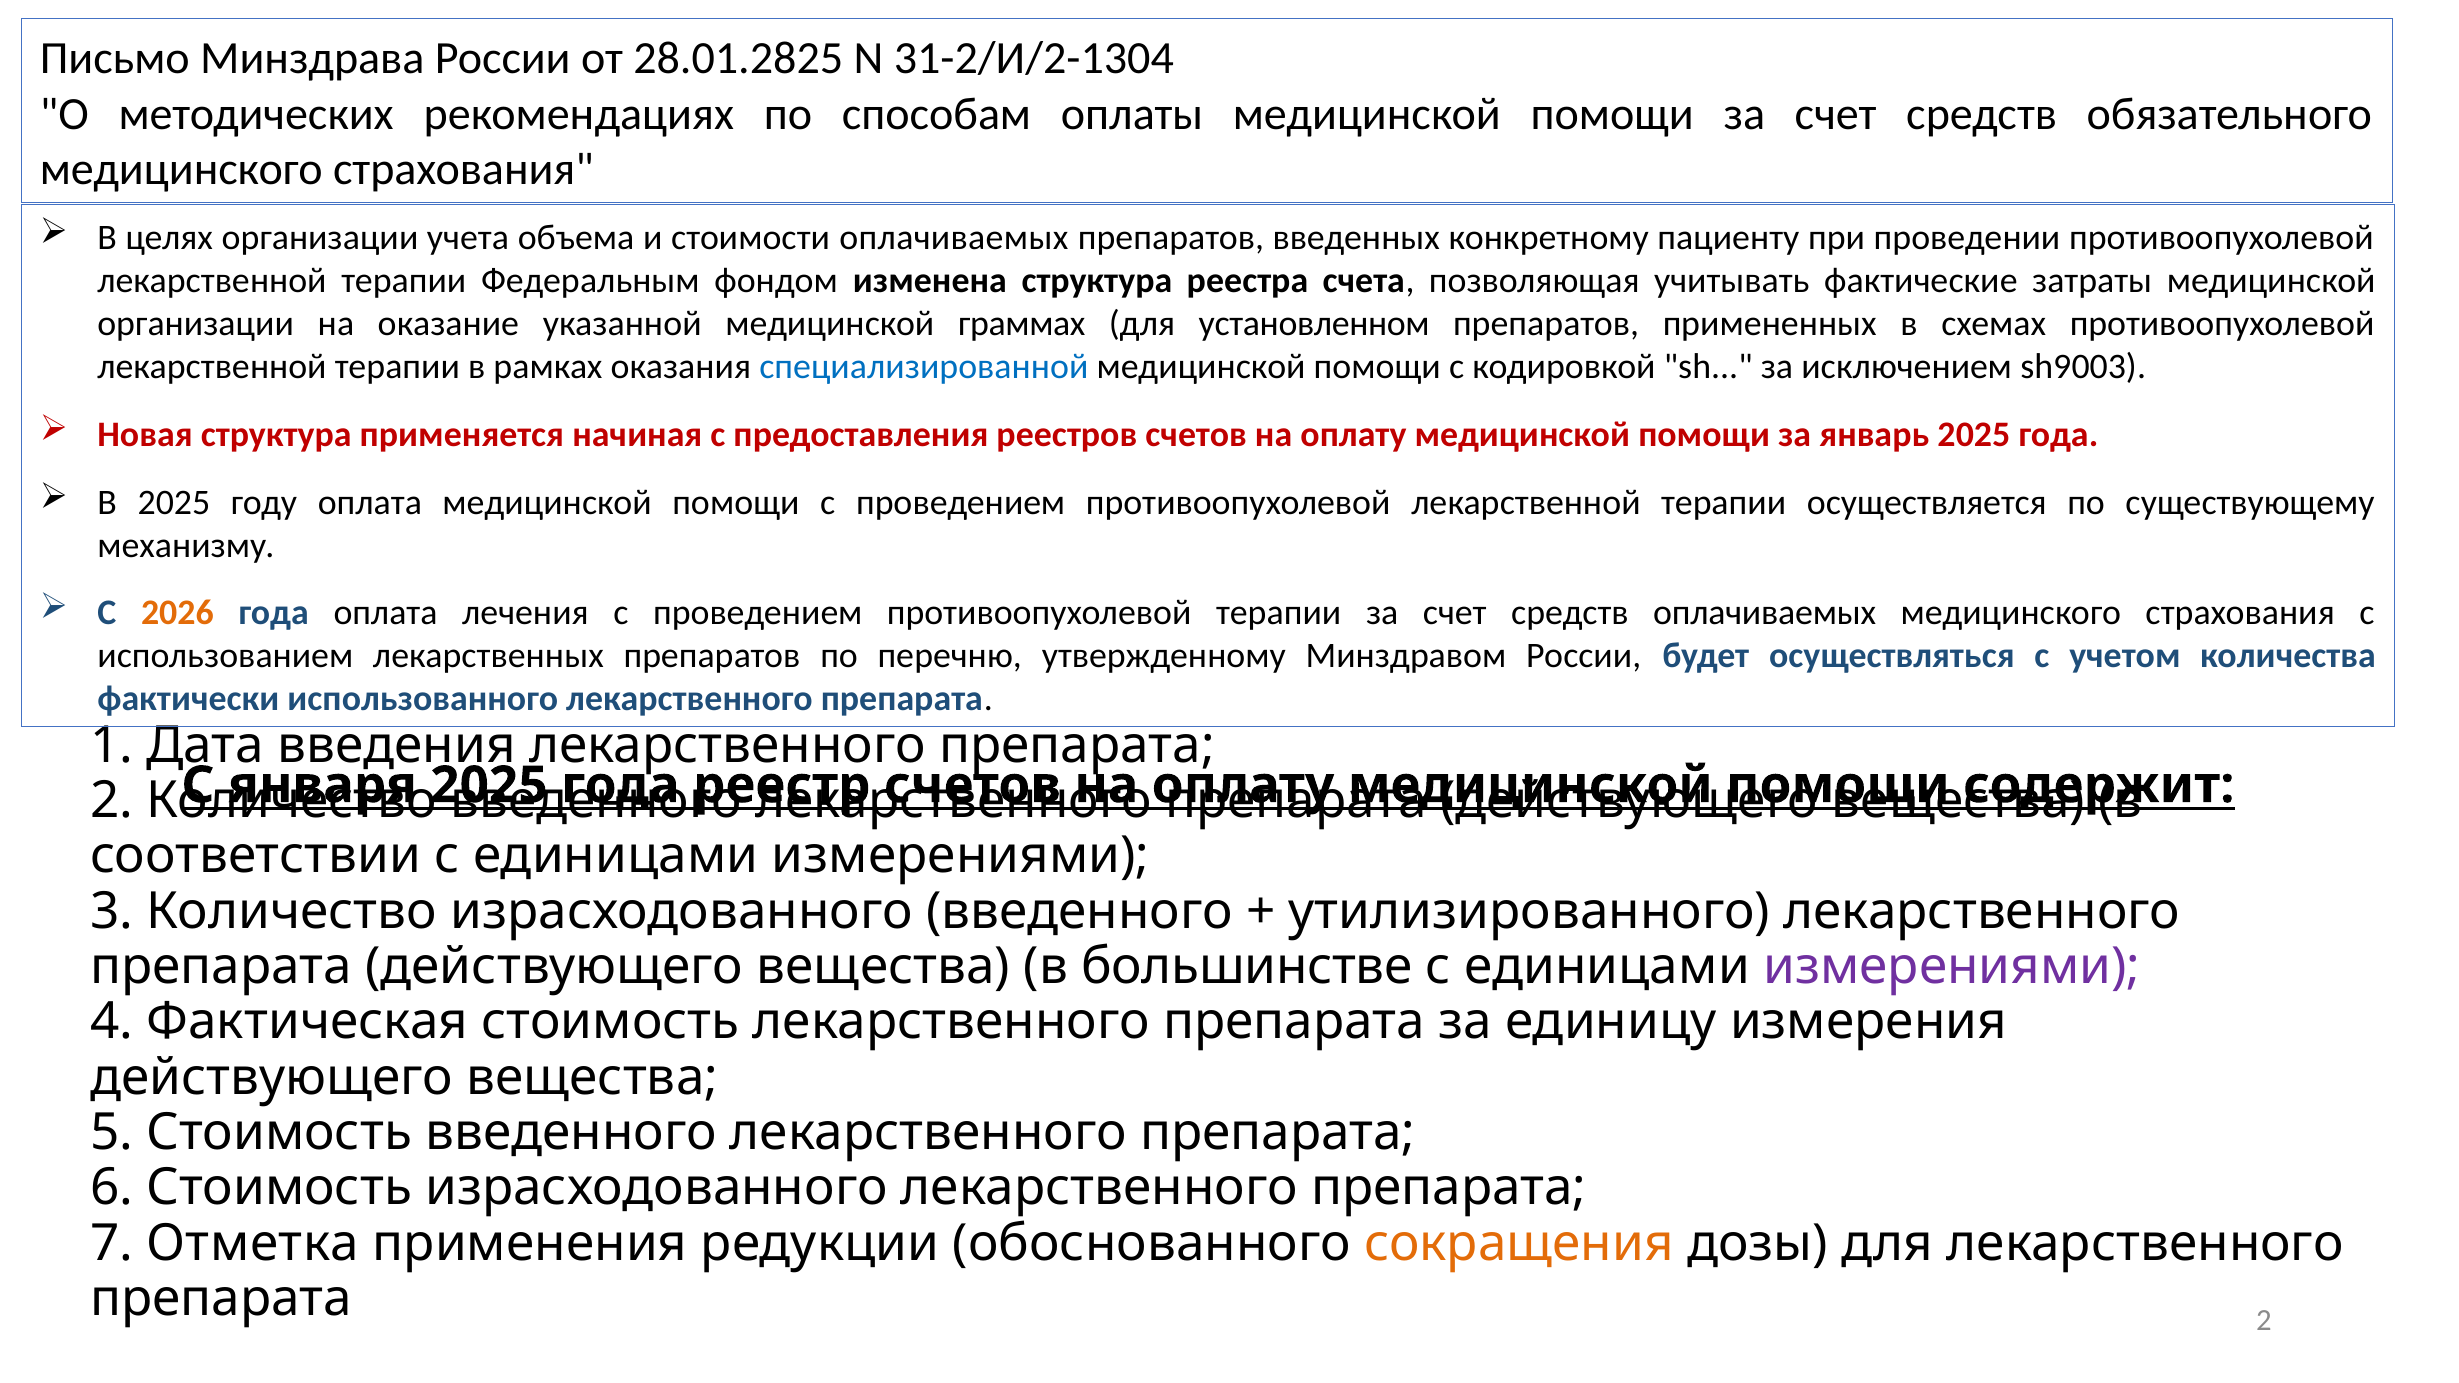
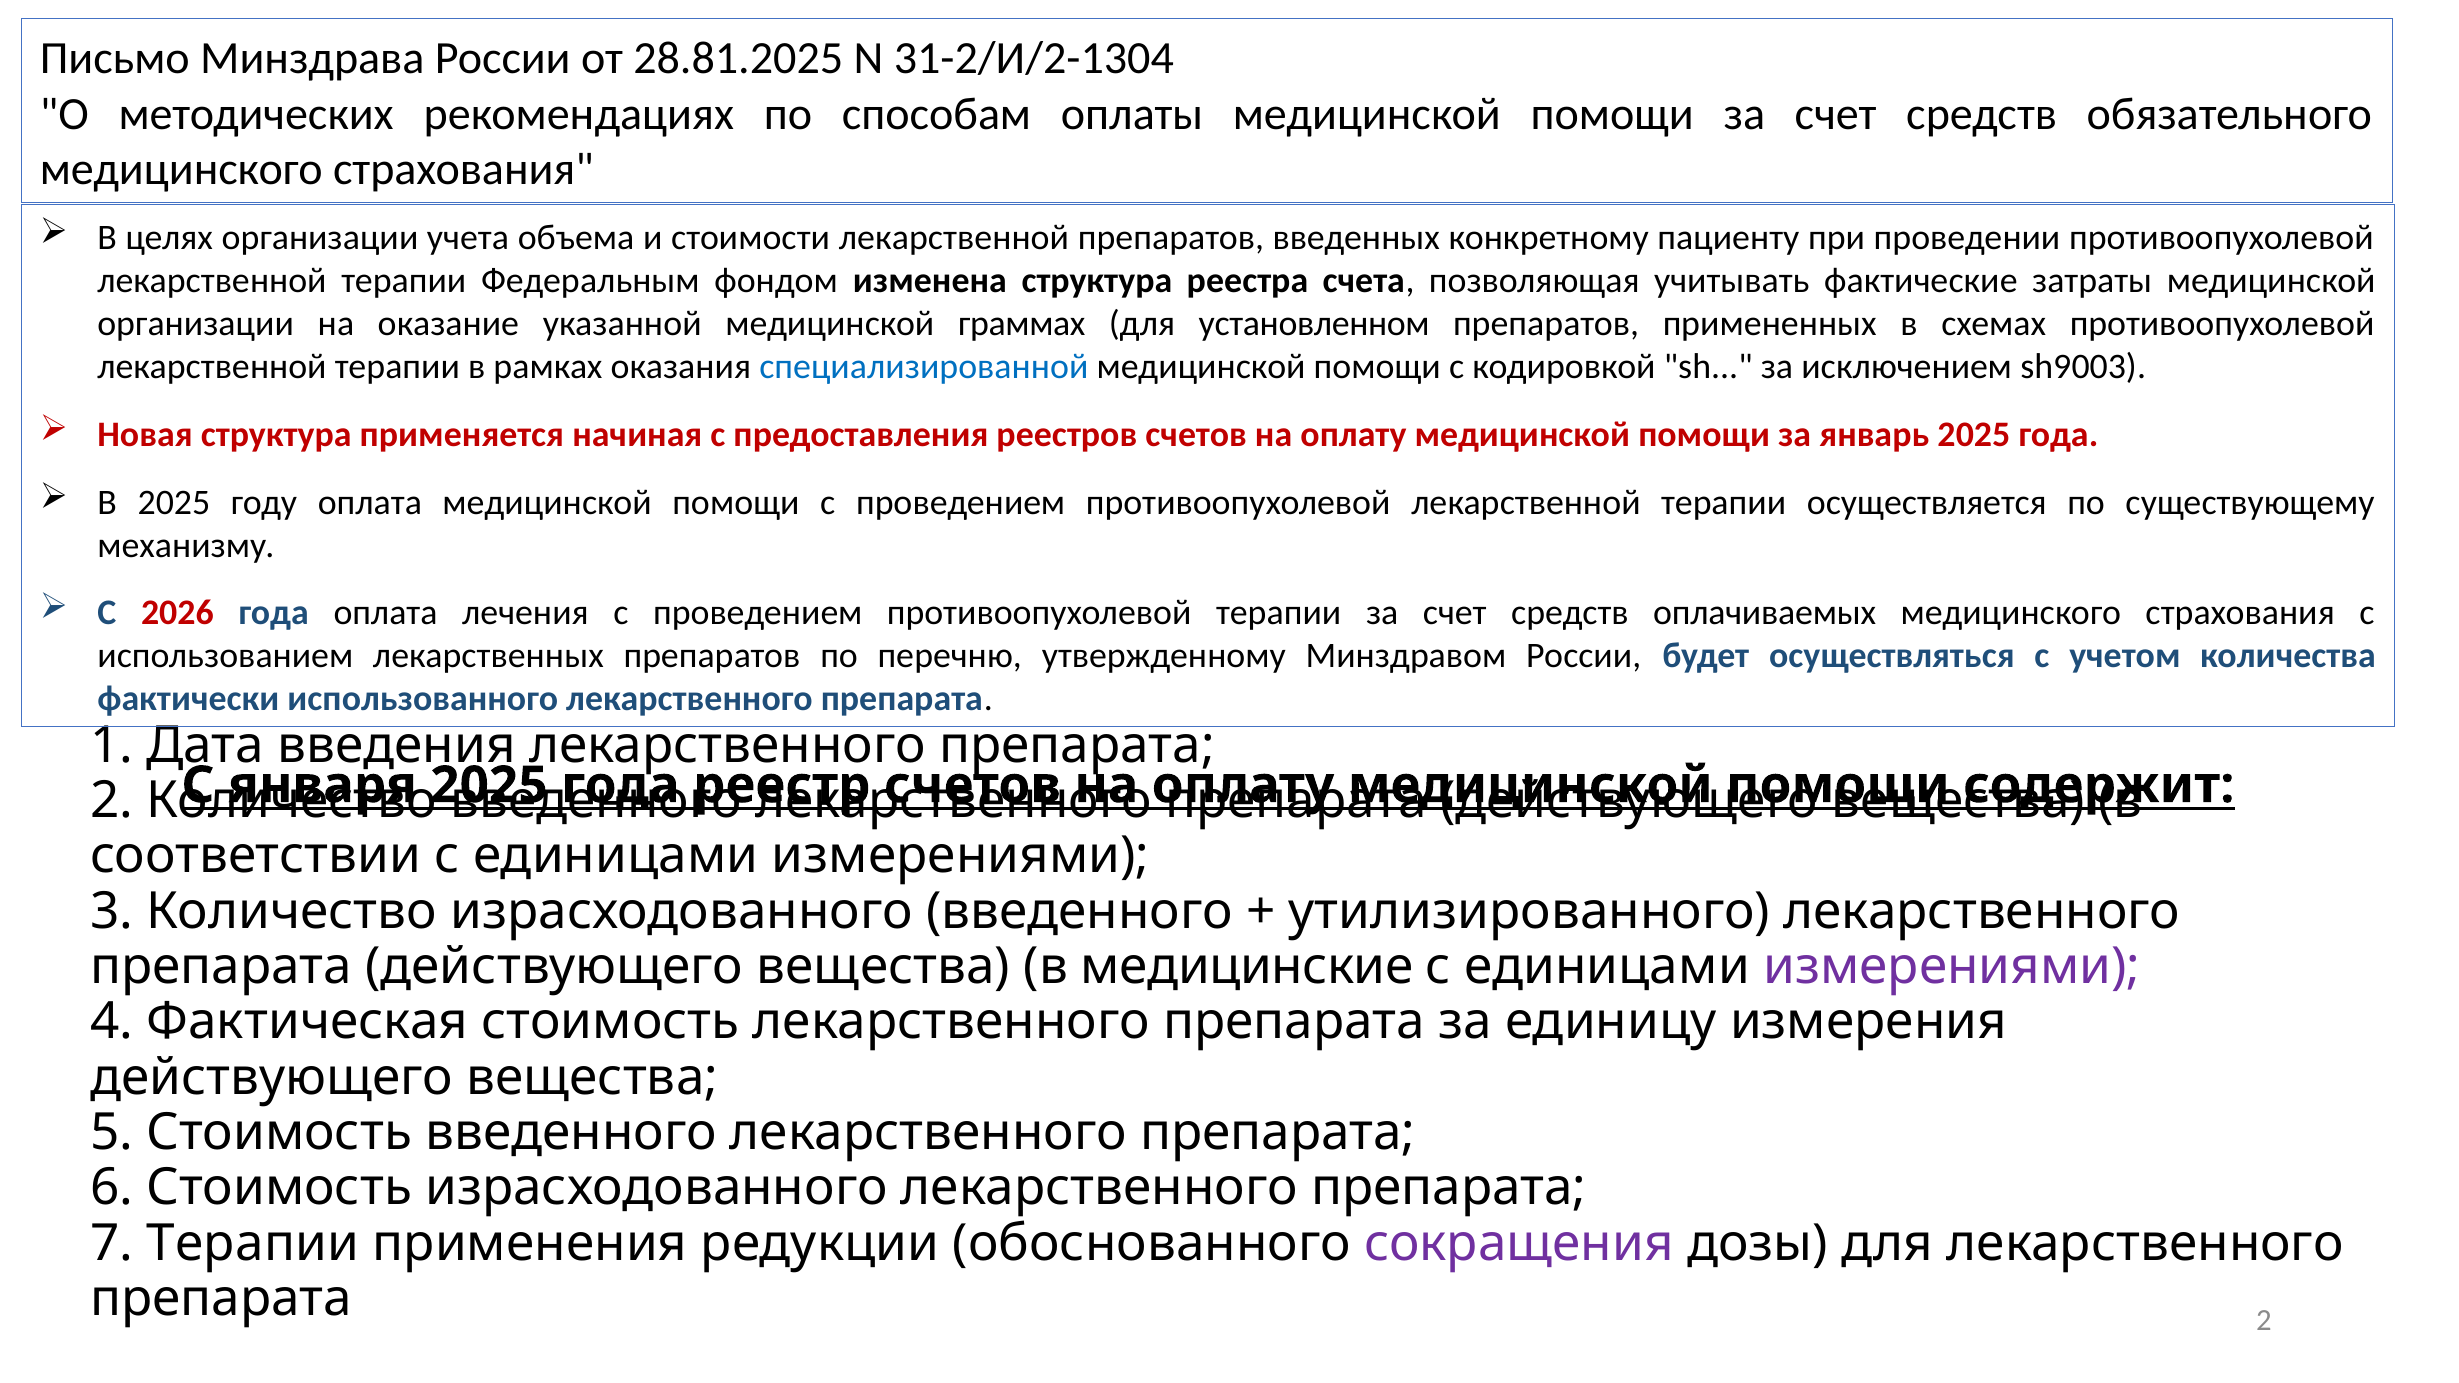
28.01.2825: 28.01.2825 -> 28.81.2025
стоимости оплачиваемых: оплачиваемых -> лекарственной
2026 colour: orange -> red
большинстве: большинстве -> медицинские
7 Отметка: Отметка -> Терапии
сокращения colour: orange -> purple
